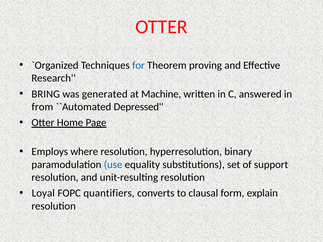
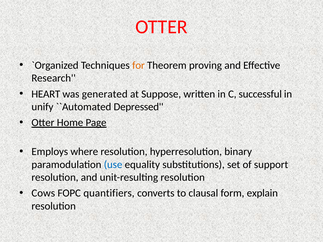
for colour: blue -> orange
BRING: BRING -> HEART
Machine: Machine -> Suppose
answered: answered -> successful
from: from -> unify
Loyal: Loyal -> Cows
